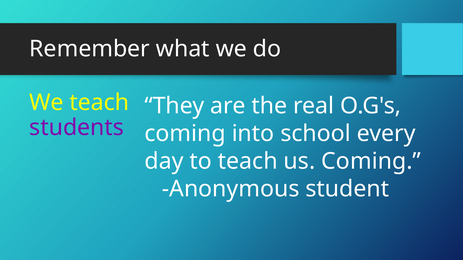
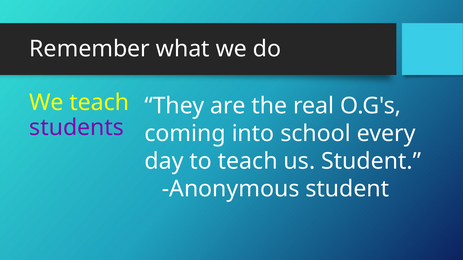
us Coming: Coming -> Student
